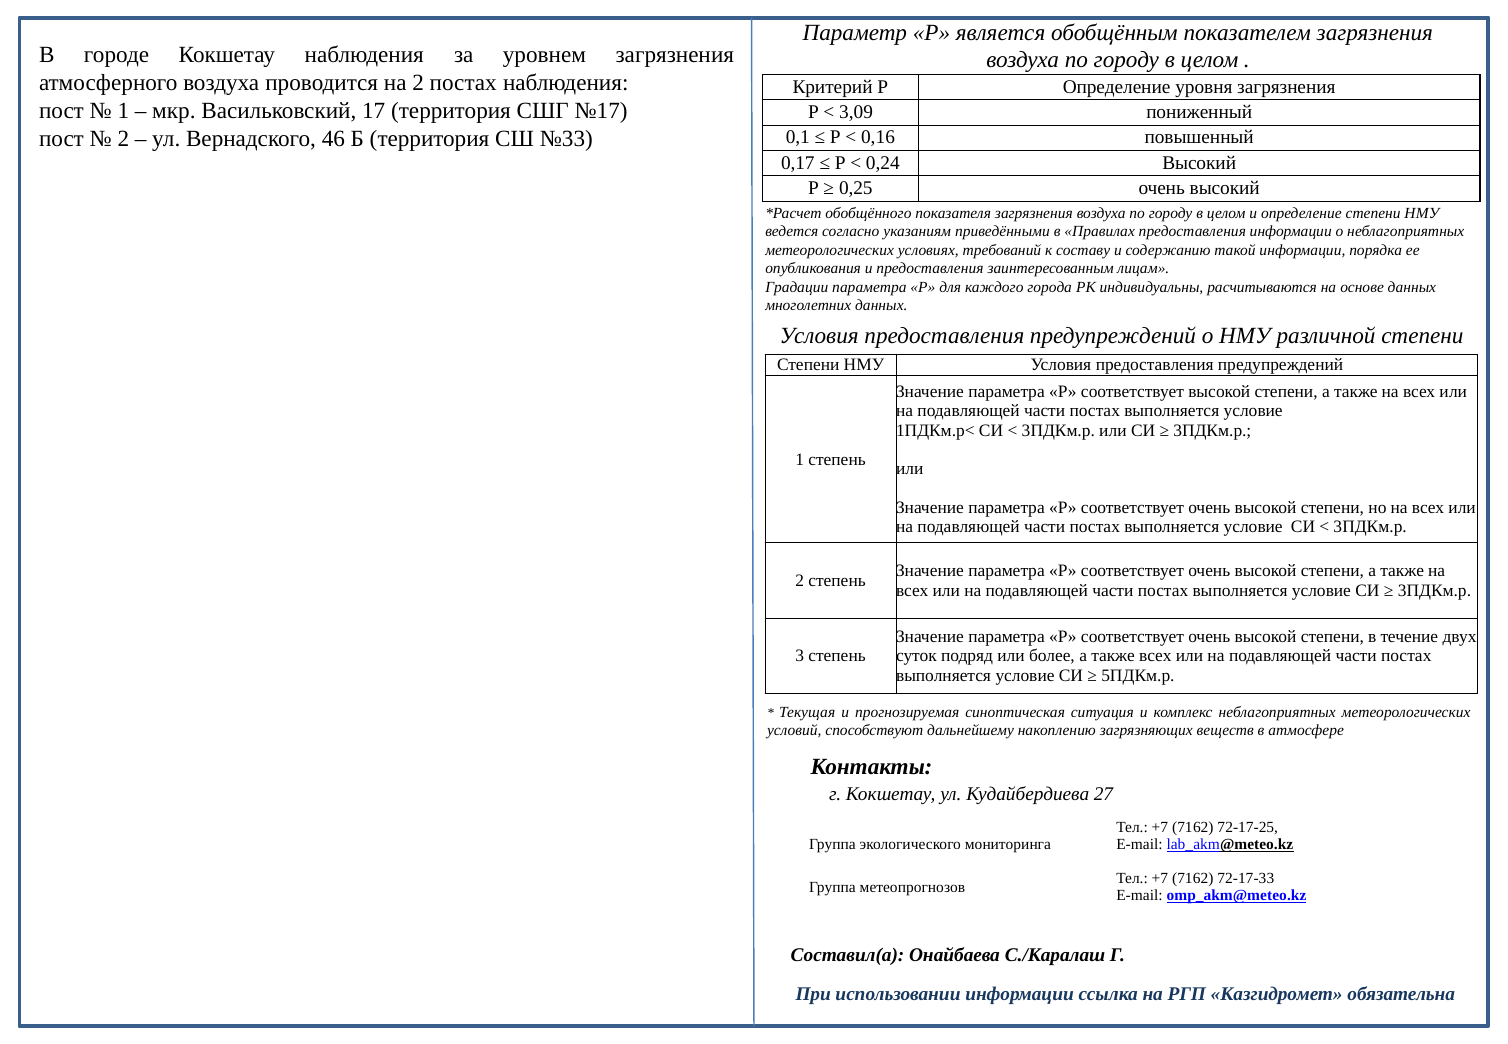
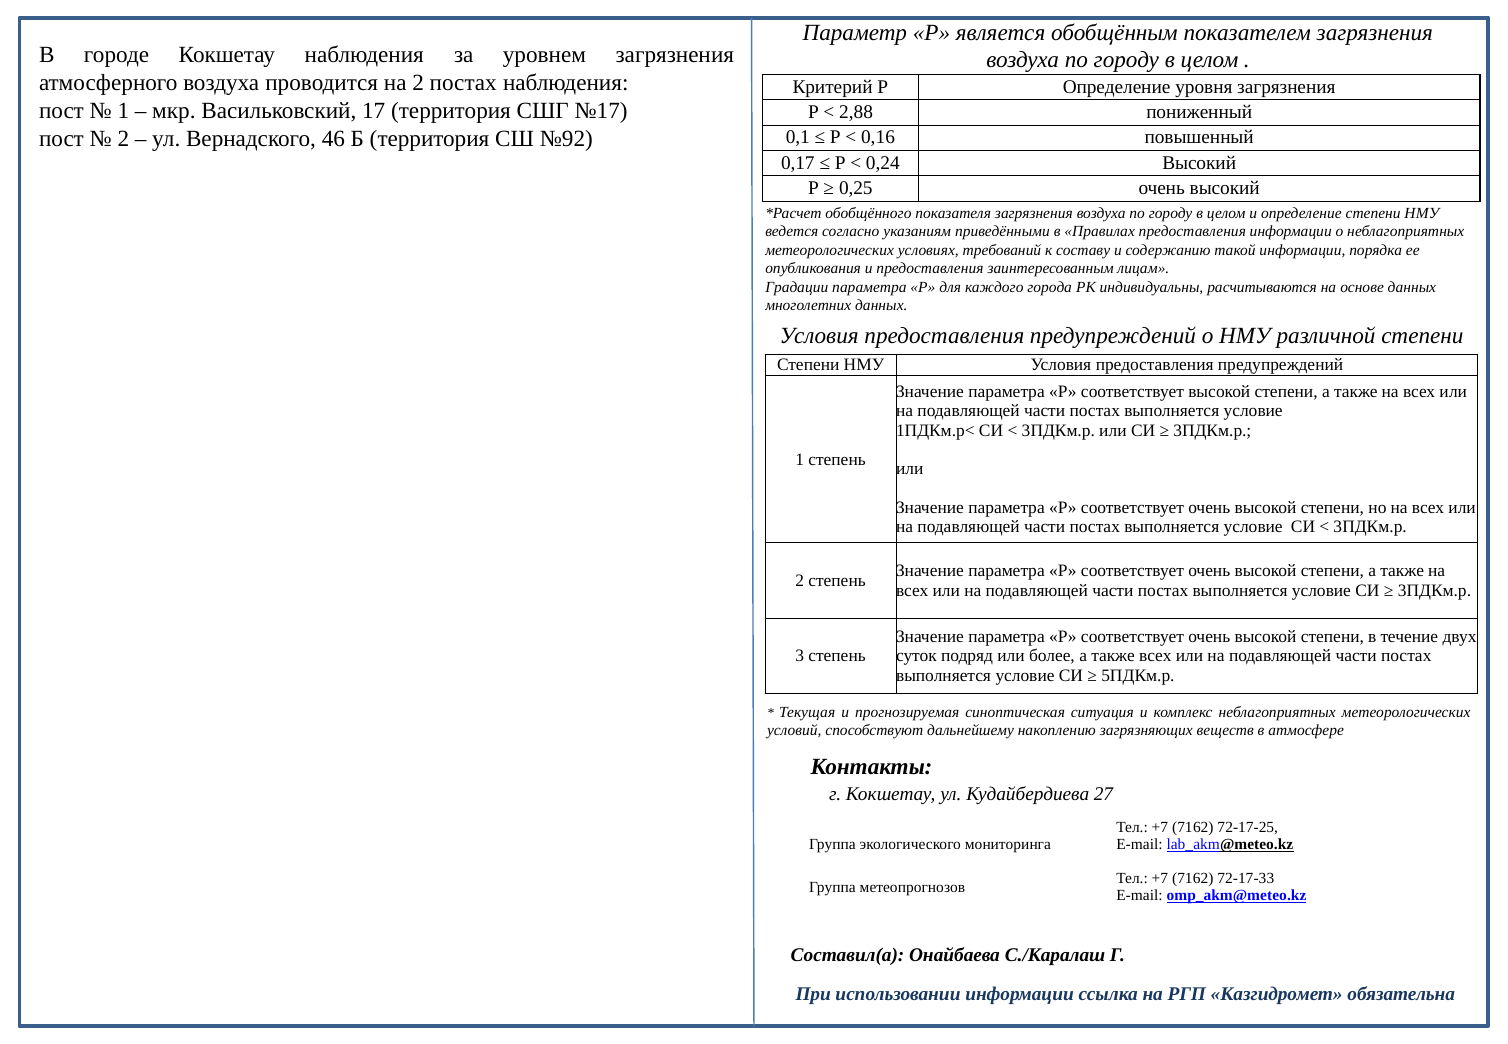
3,09: 3,09 -> 2,88
№33: №33 -> №92
